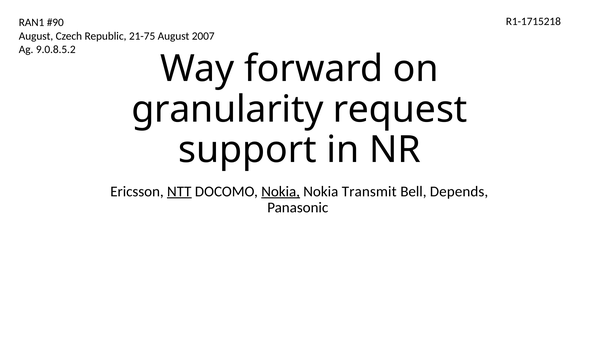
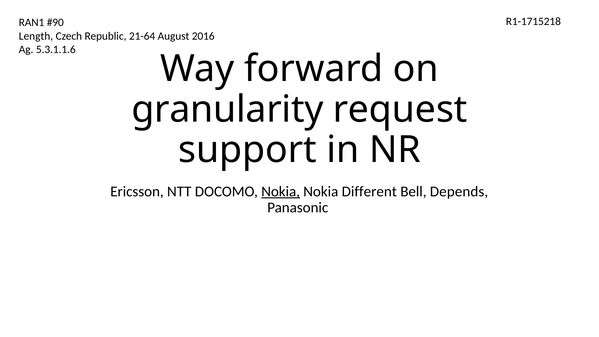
August at (36, 36): August -> Length
21-75: 21-75 -> 21-64
2007: 2007 -> 2016
9.0.8.5.2: 9.0.8.5.2 -> 5.3.1.1.6
NTT underline: present -> none
Transmit: Transmit -> Different
